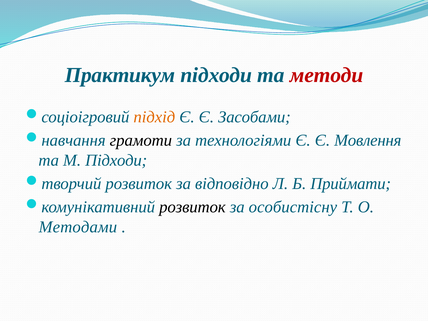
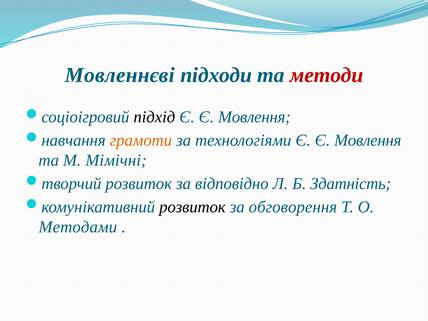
Практикум: Практикум -> Мовленнєві
підхід colour: orange -> black
Засобами at (254, 117): Засобами -> Мовлення
грамоти colour: black -> orange
М Підходи: Підходи -> Мімічні
Приймати: Приймати -> Здатність
особистісну: особистісну -> обговорення
